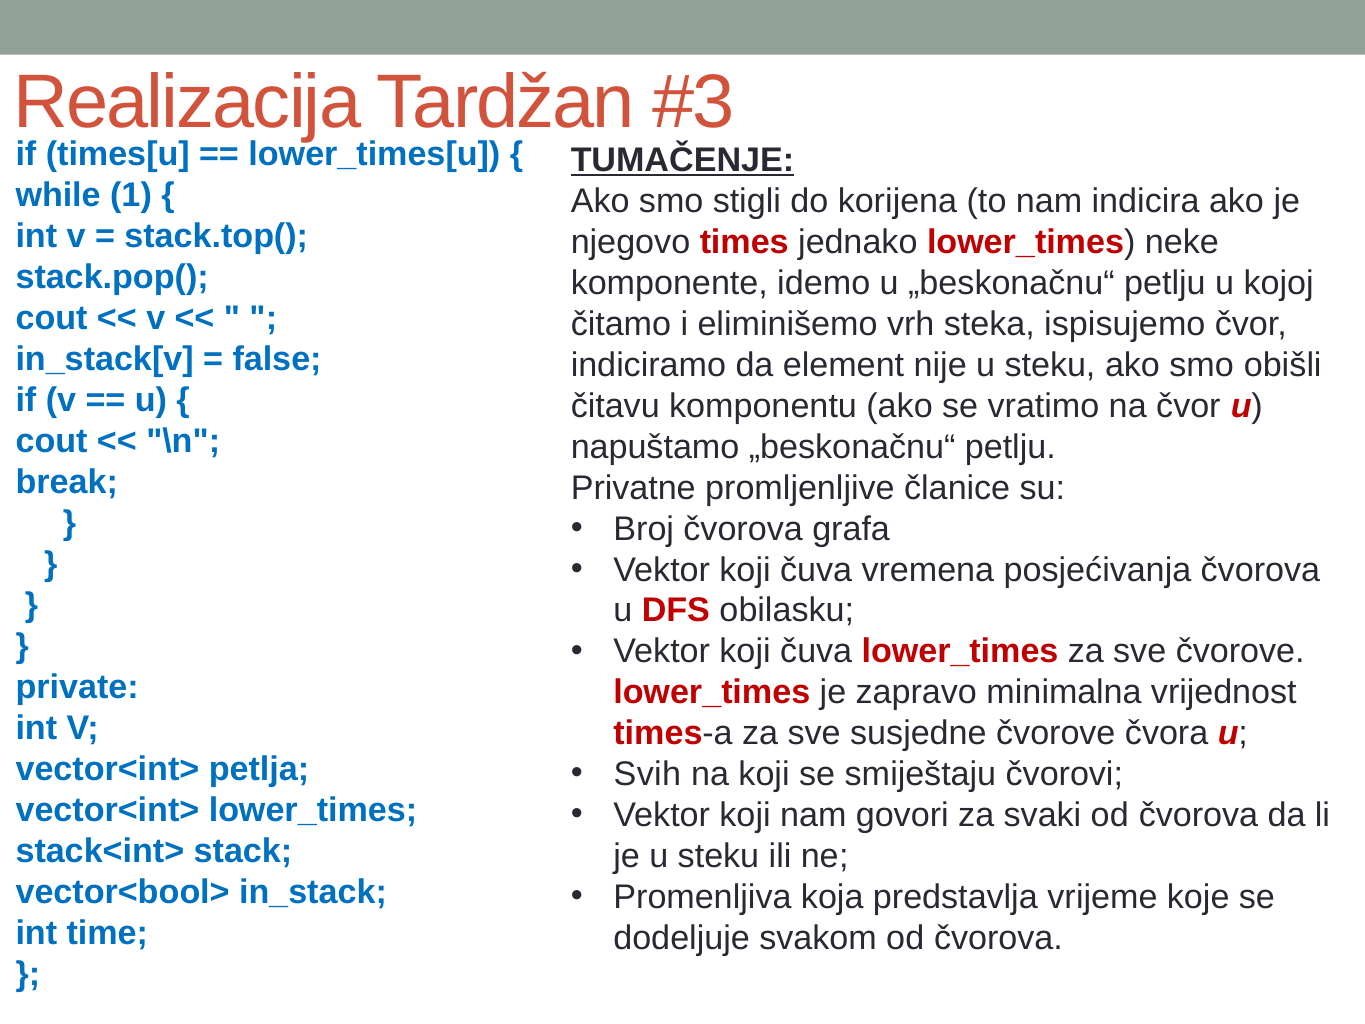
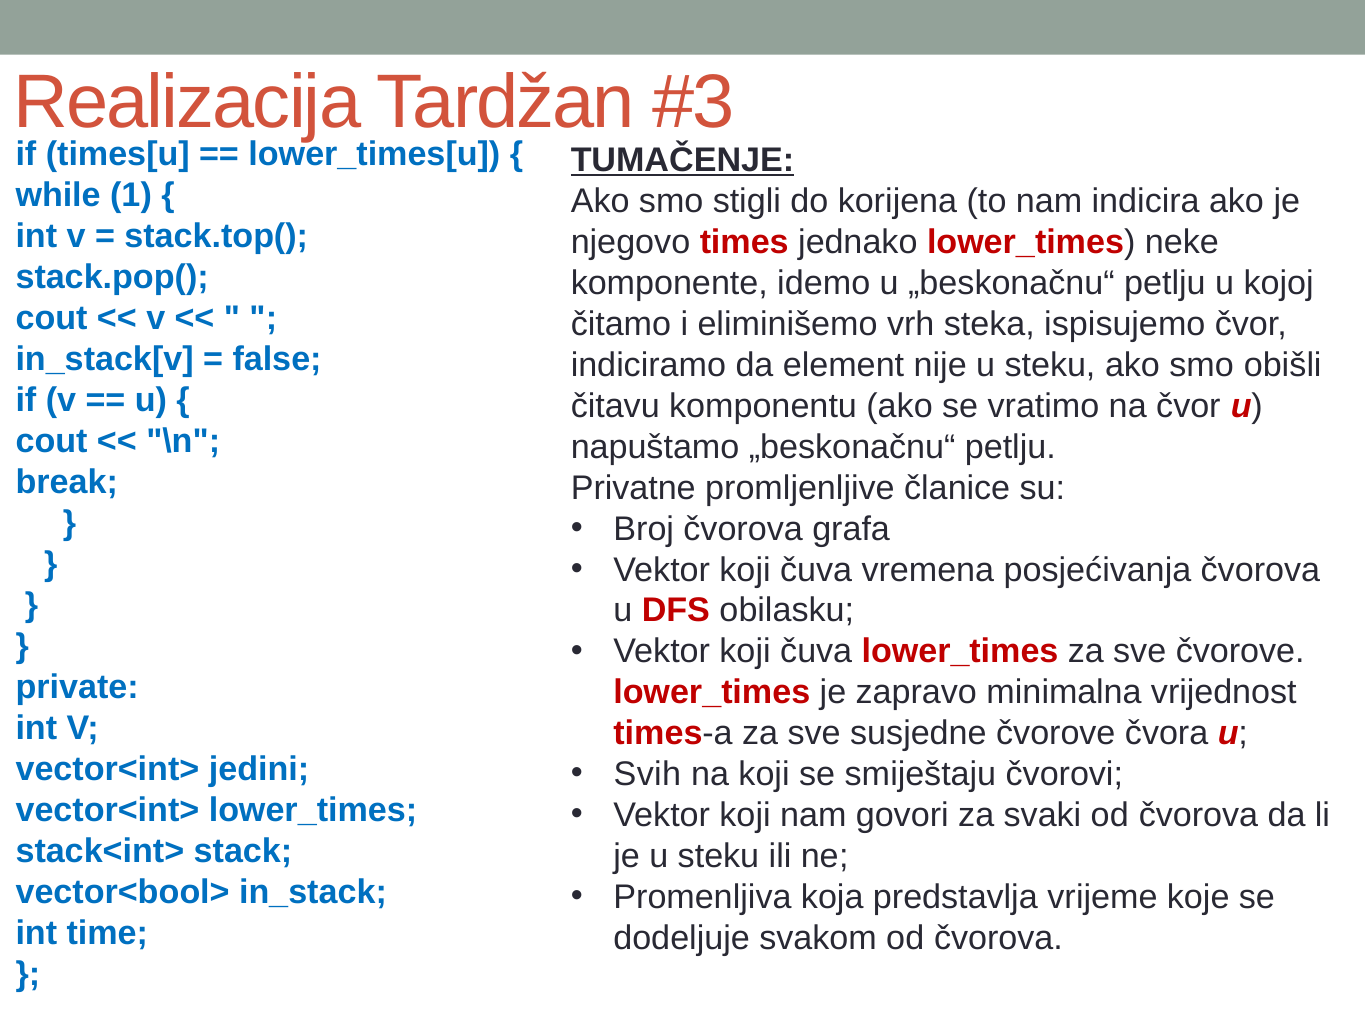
petlja: petlja -> jedini
